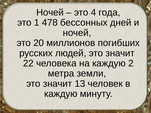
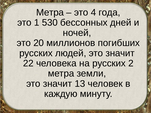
Ночей at (50, 12): Ночей -> Метра
478: 478 -> 530
на каждую: каждую -> русских
